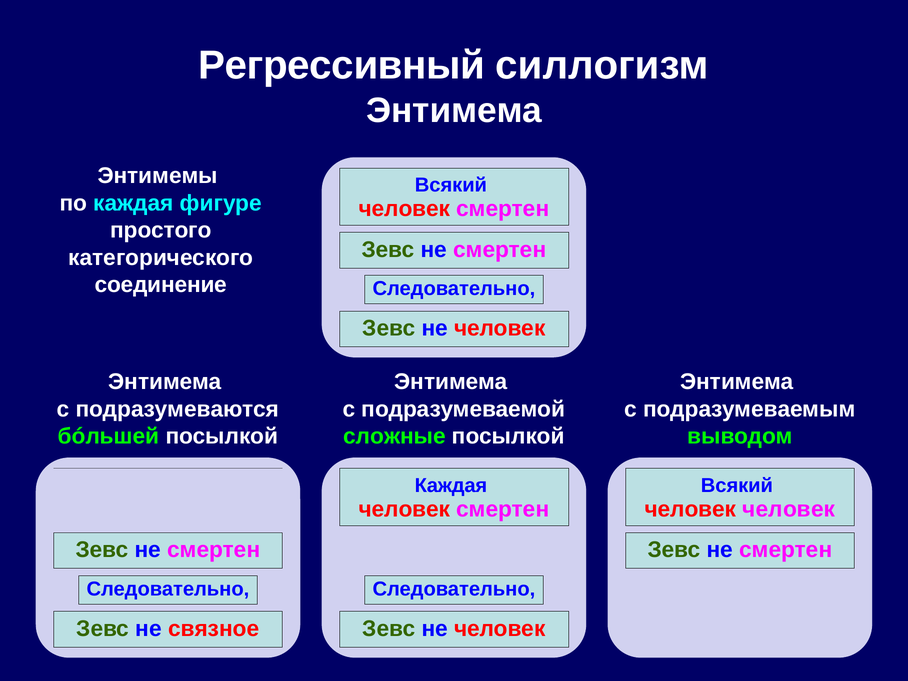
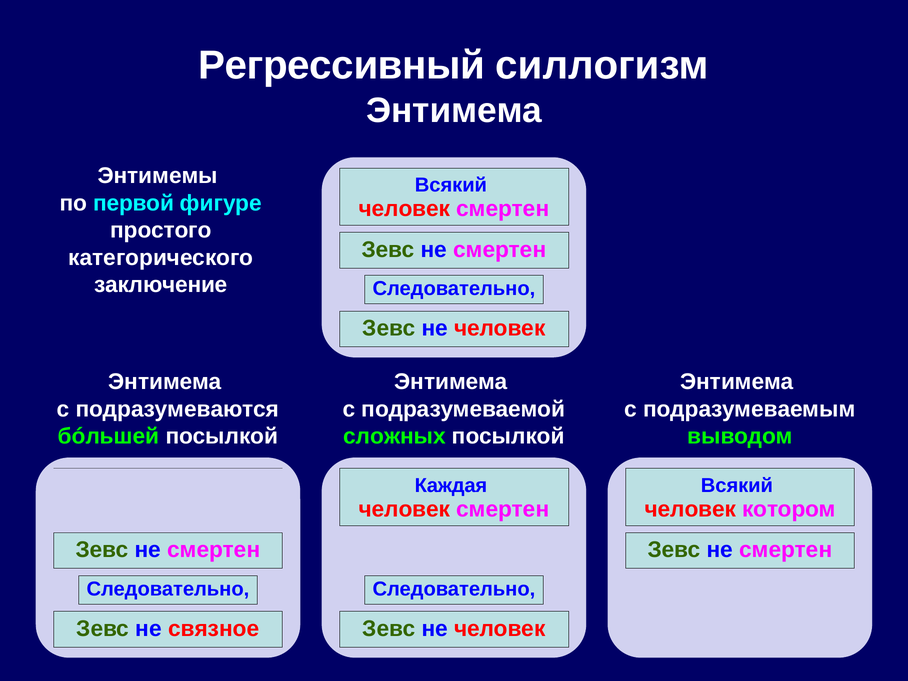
по каждая: каждая -> первой
соединение: соединение -> заключение
сложные: сложные -> сложных
человек человек: человек -> котором
